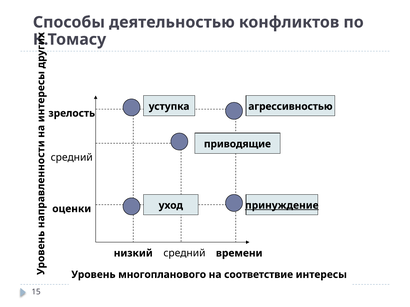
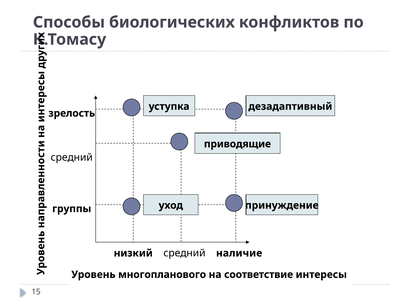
деятельностью: деятельностью -> биологических
агрессивностью: агрессивностью -> дезадаптивный
принуждение underline: present -> none
оценки: оценки -> группы
времени: времени -> наличие
